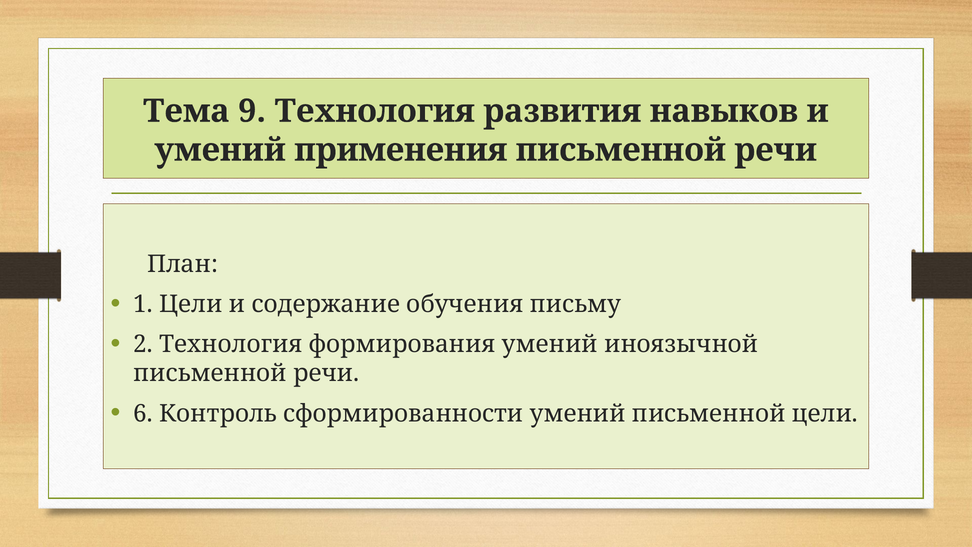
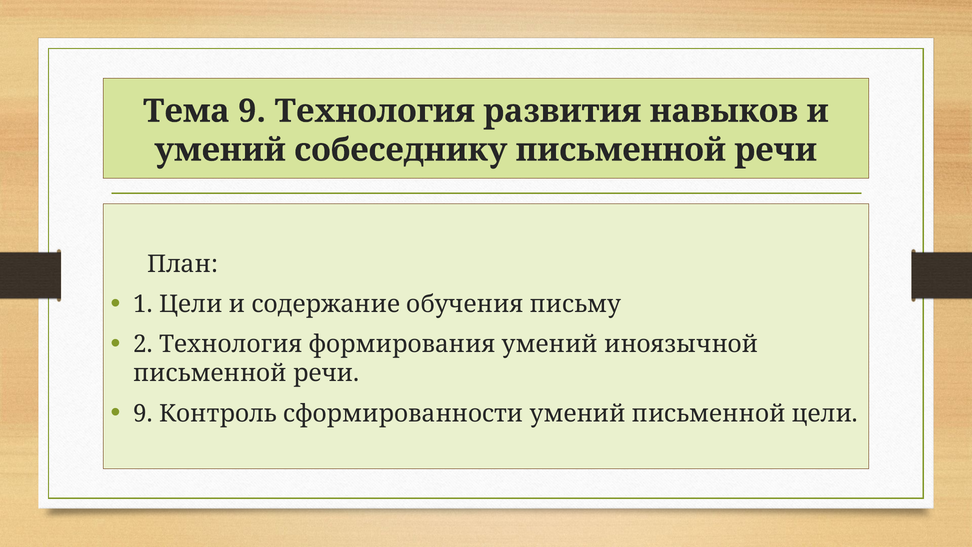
применения: применения -> собеседнику
6 at (143, 413): 6 -> 9
